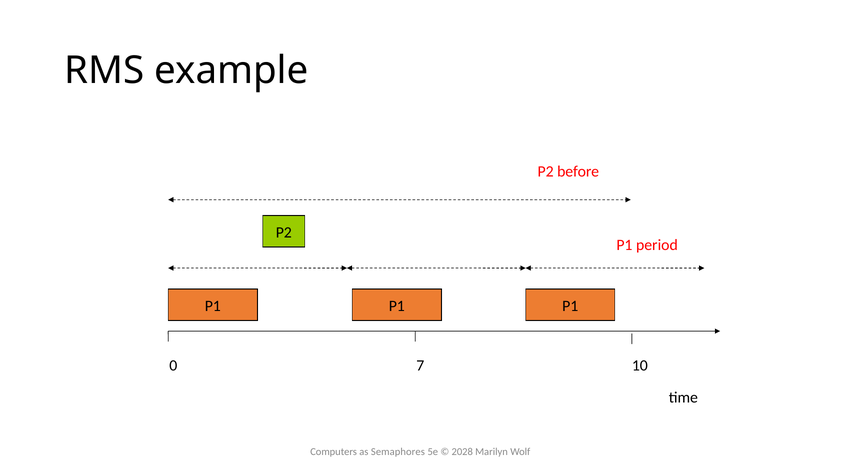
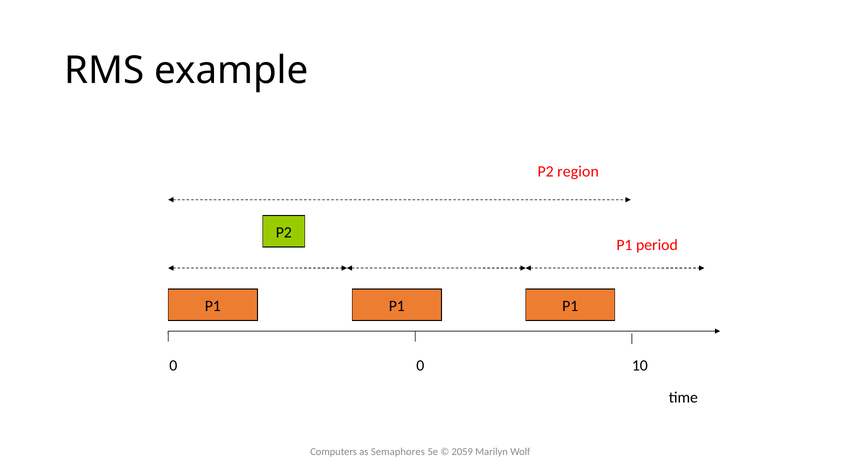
before: before -> region
0 7: 7 -> 0
2028: 2028 -> 2059
